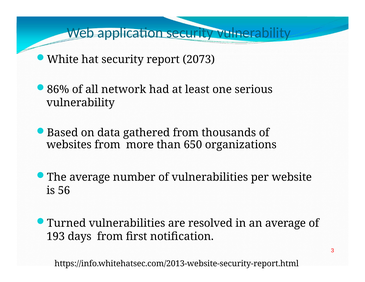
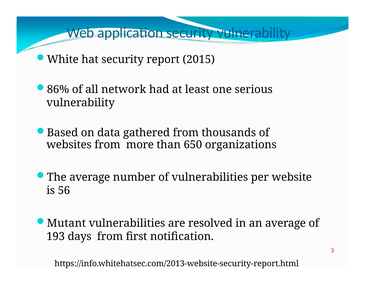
2073: 2073 -> 2015
Turned: Turned -> Mutant
